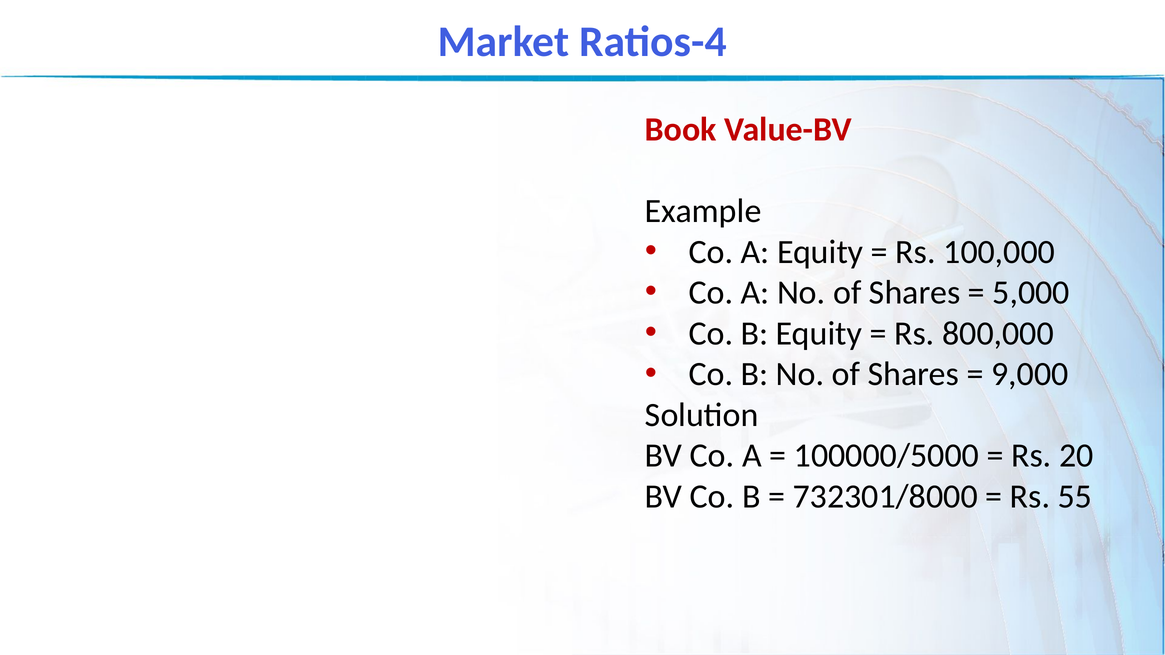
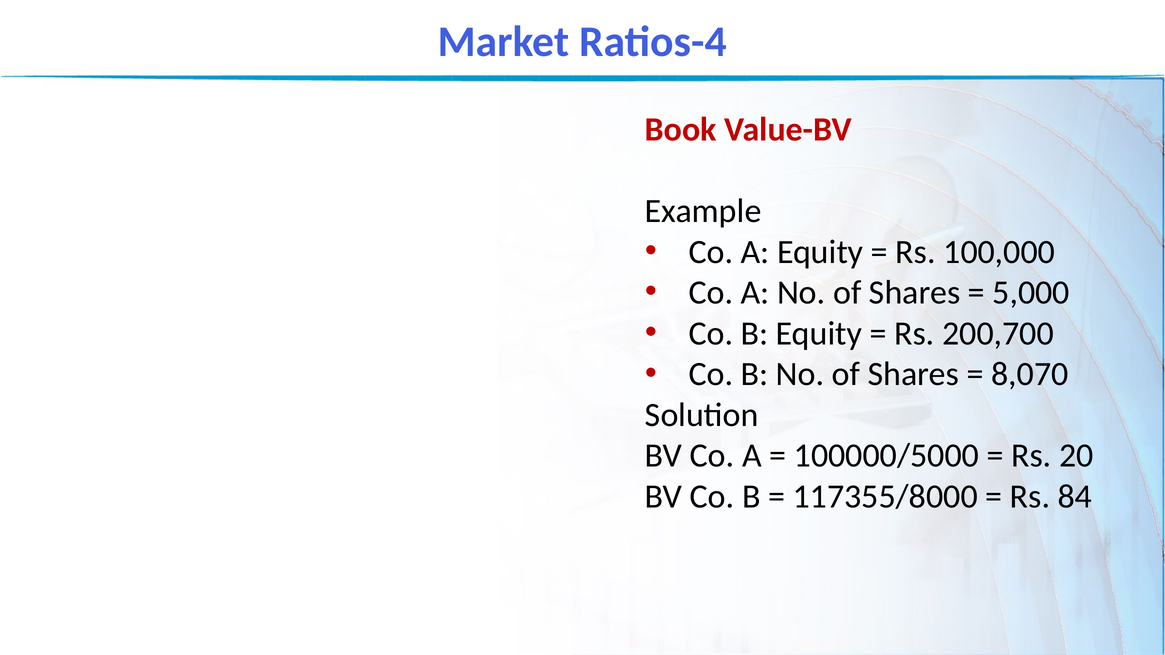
800,000: 800,000 -> 200,700
9,000: 9,000 -> 8,070
732301/8000: 732301/8000 -> 117355/8000
55: 55 -> 84
